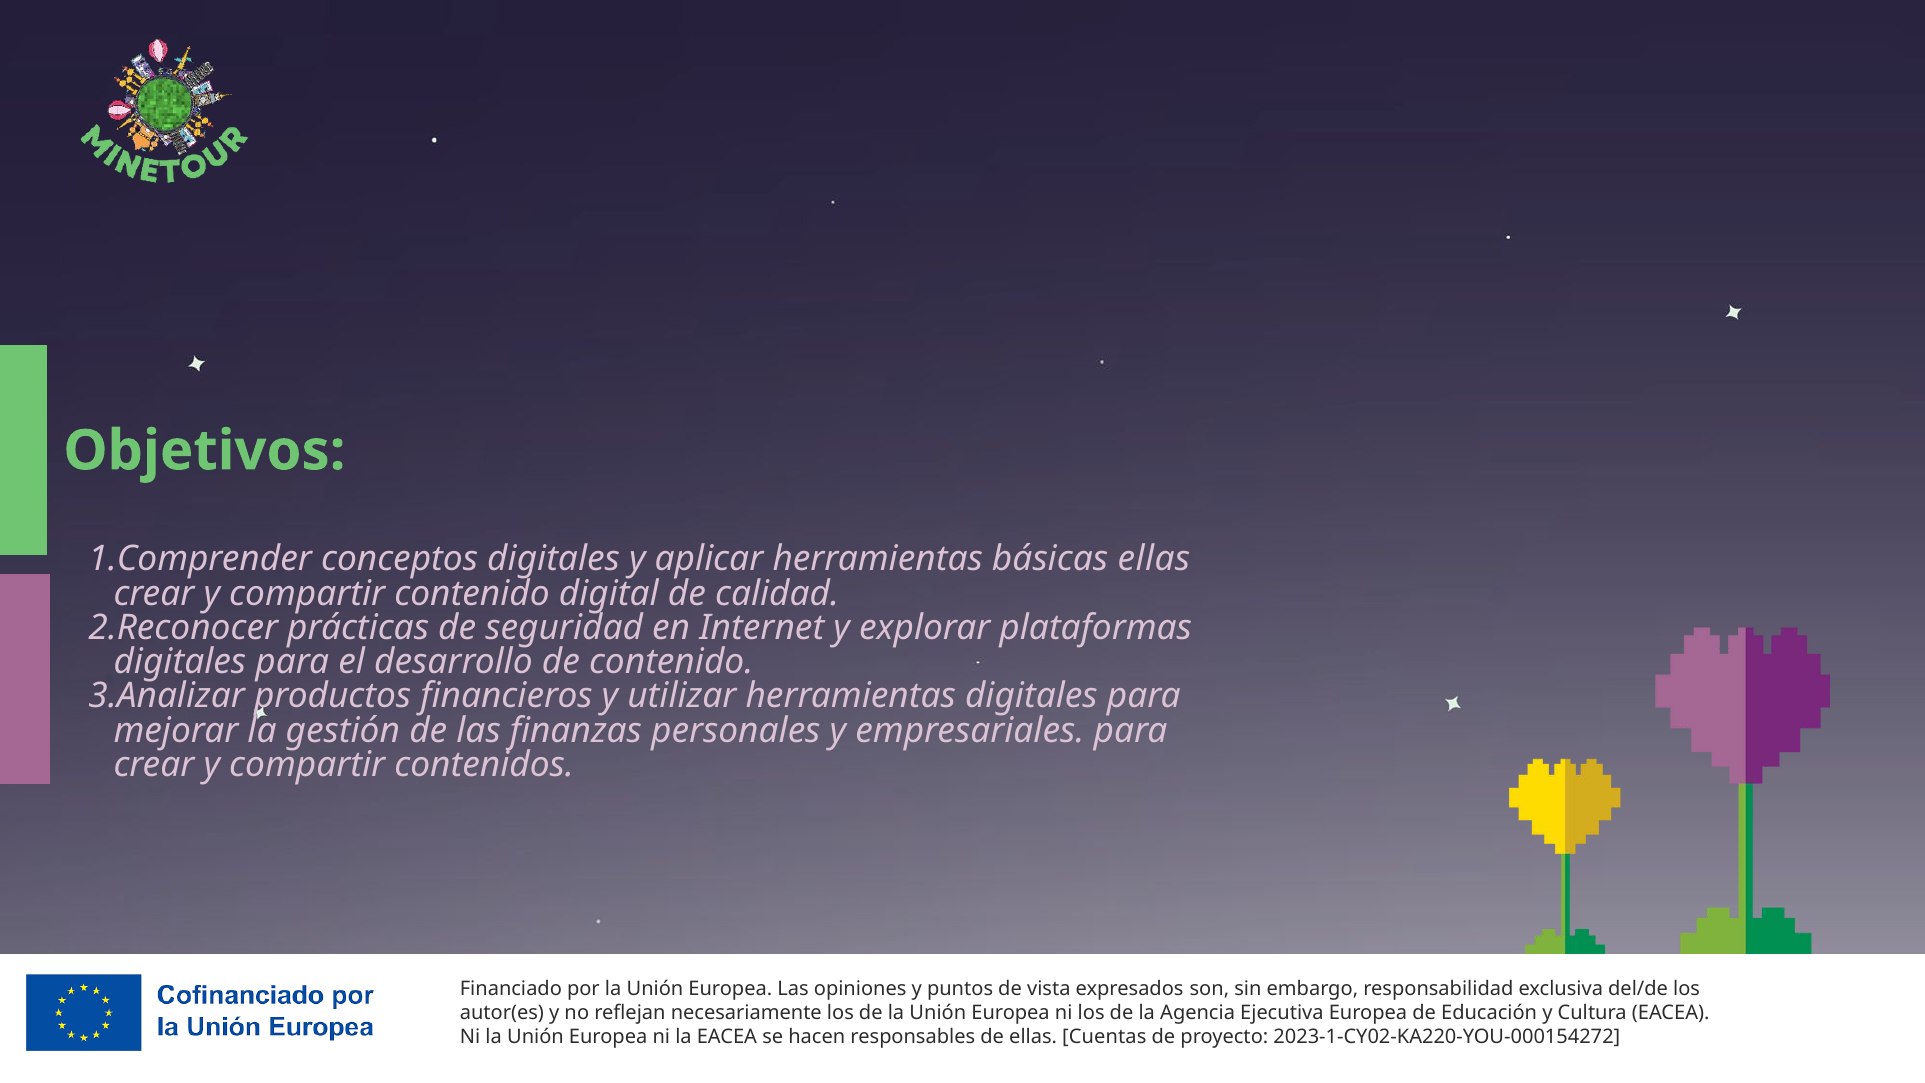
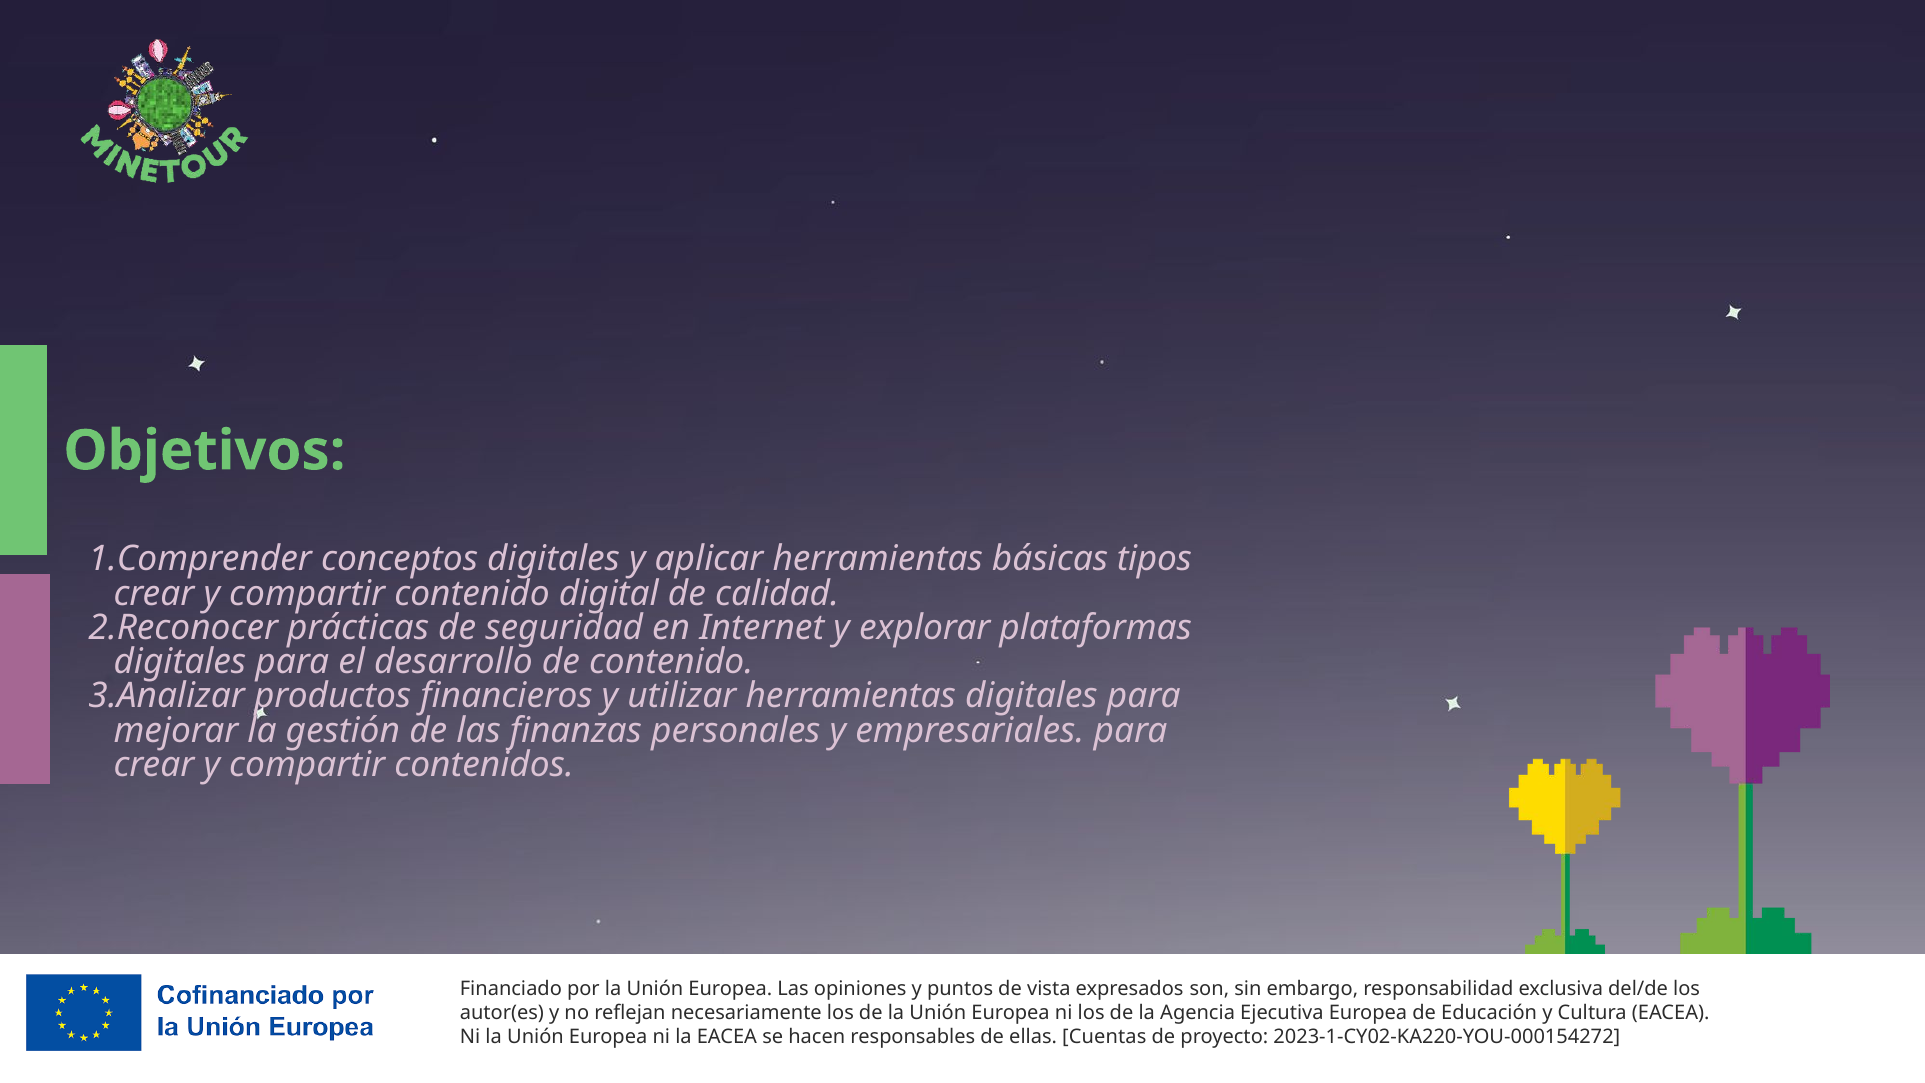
básicas ellas: ellas -> tipos
